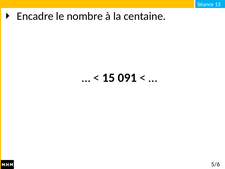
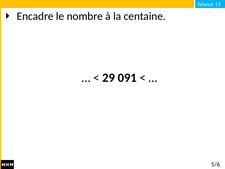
15: 15 -> 29
